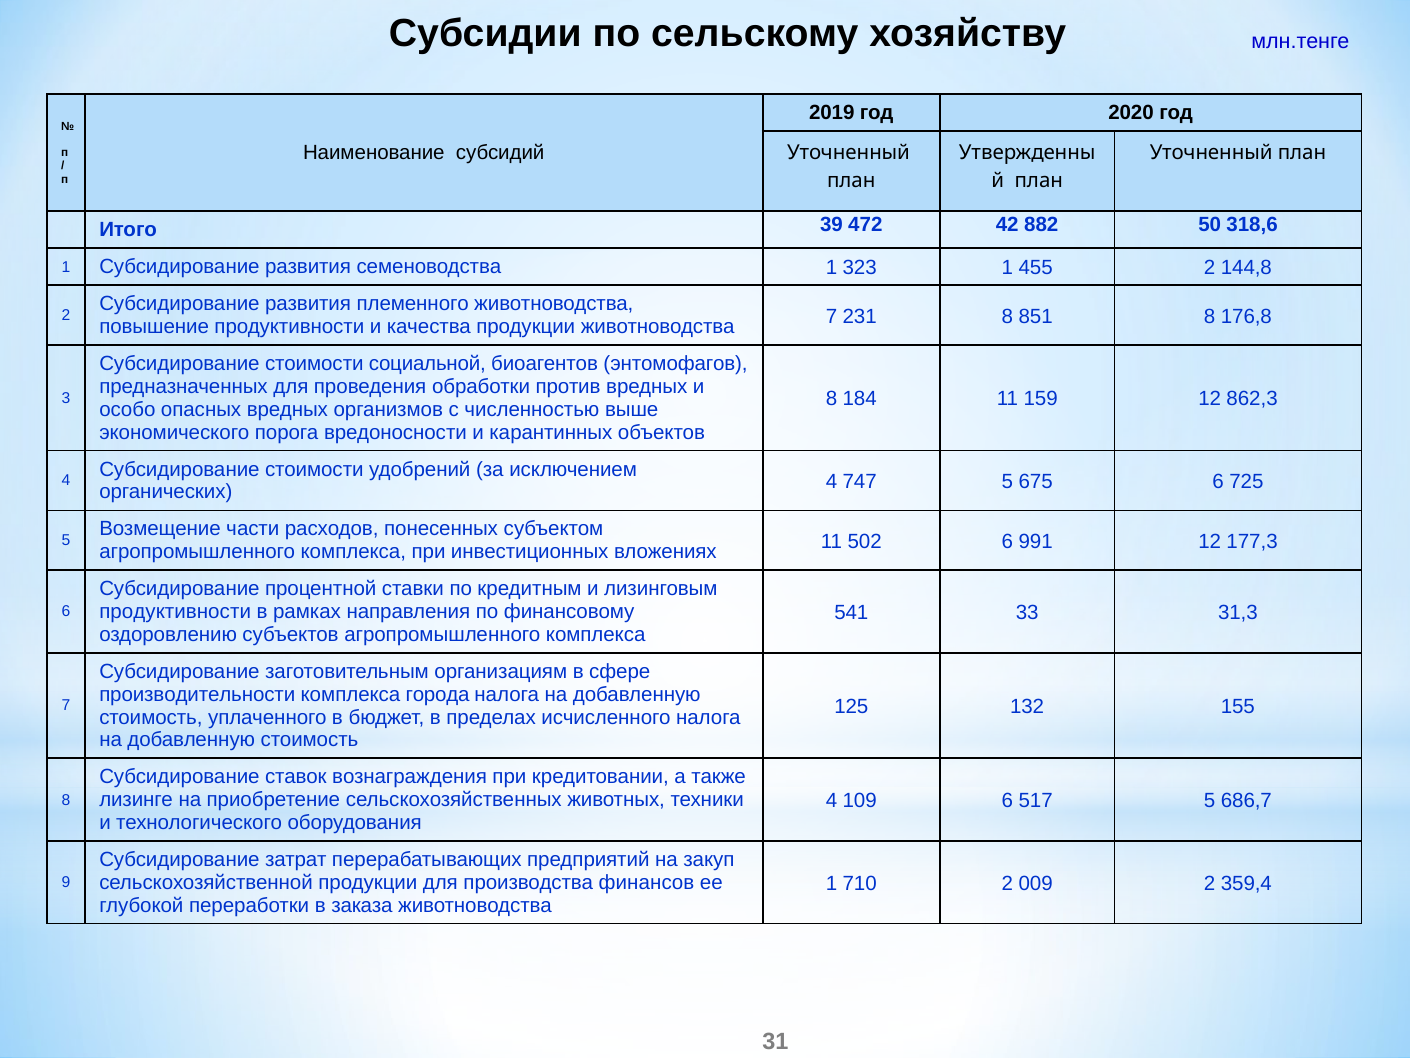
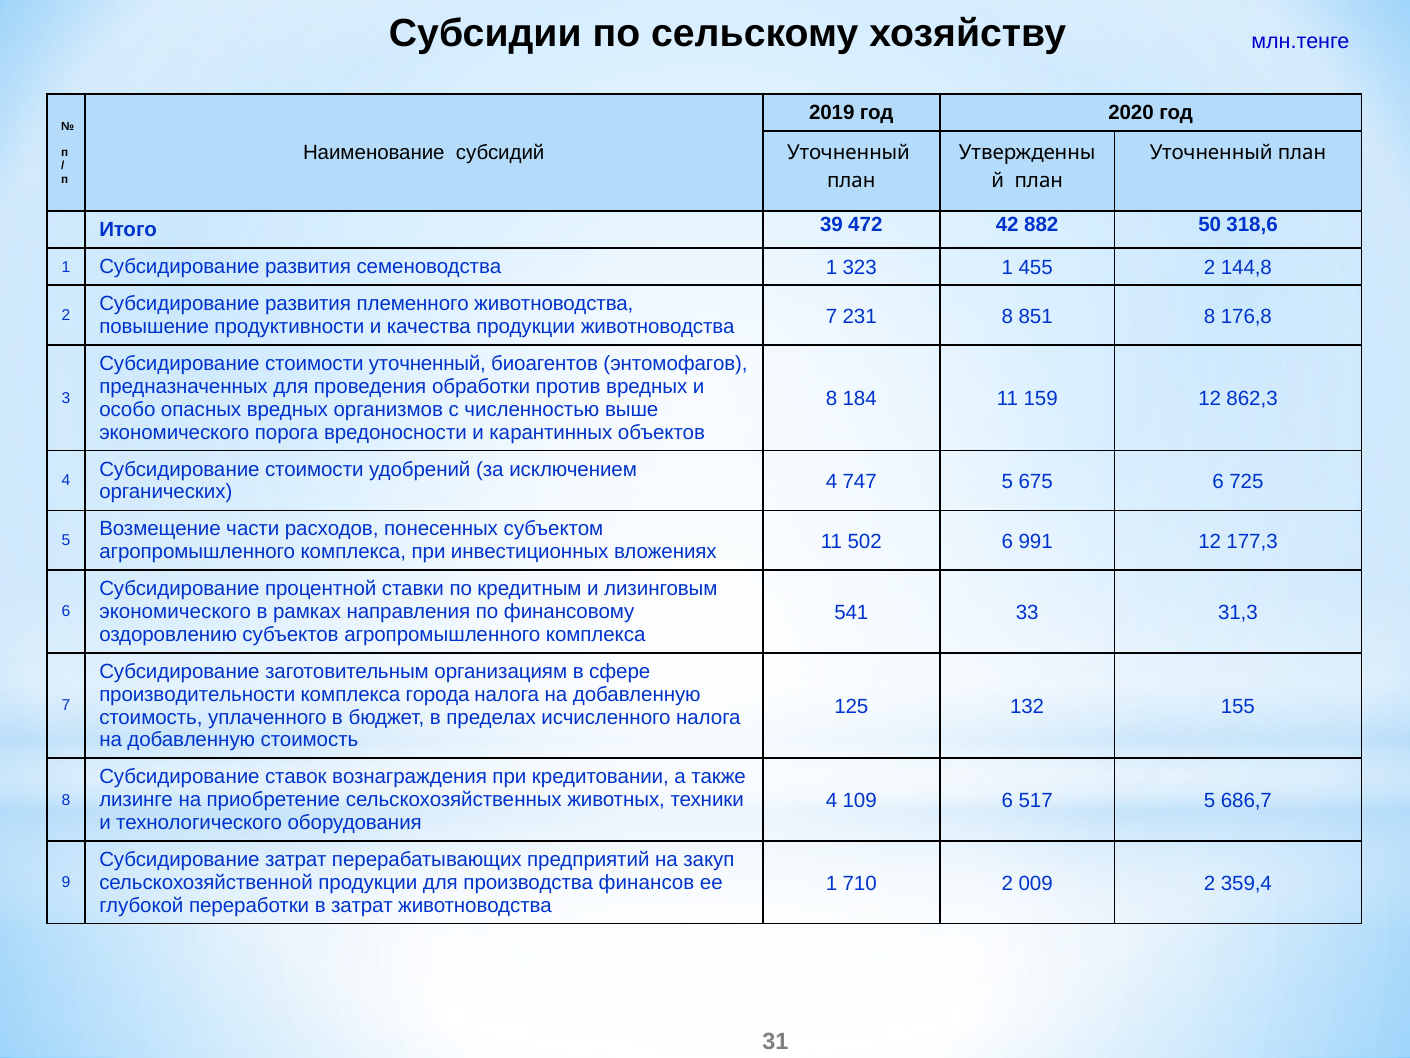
стоимости социальной: социальной -> уточненный
продуктивности at (175, 612): продуктивности -> экономического
в заказа: заказа -> затрат
